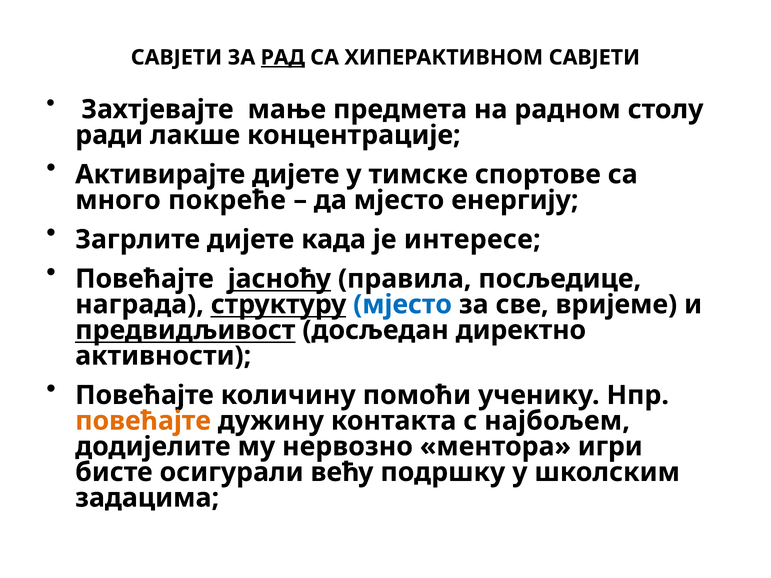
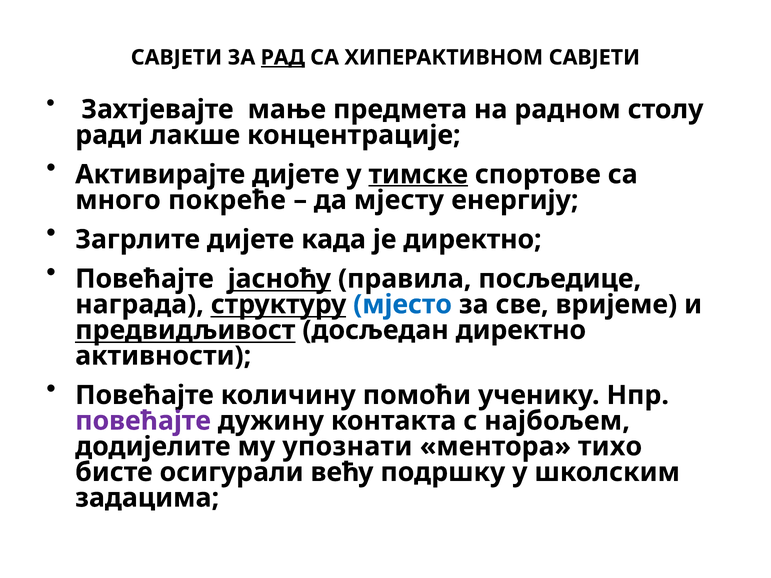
тимске underline: none -> present
да мјесто: мјесто -> мјесту
је интересе: интересе -> директно
повећајте at (143, 421) colour: orange -> purple
нервозно: нервозно -> упознати
игри: игри -> тихо
